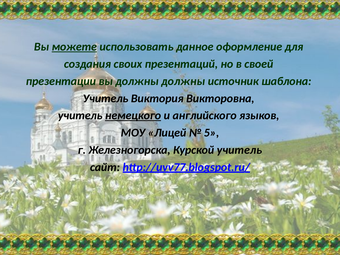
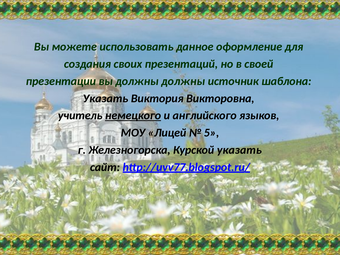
можете underline: present -> none
Учитель at (106, 98): Учитель -> Указать
Курской учитель: учитель -> указать
